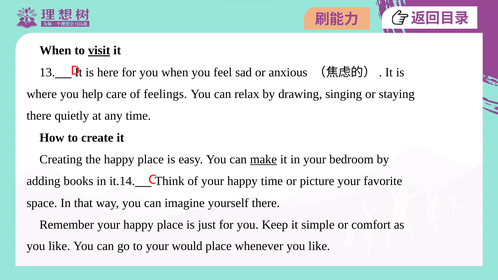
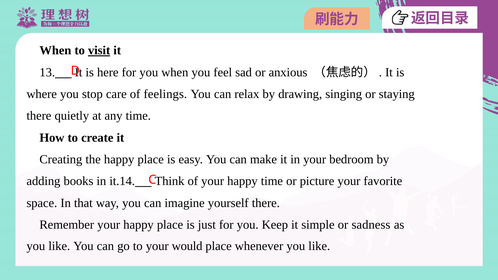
help: help -> stop
make underline: present -> none
comfort: comfort -> sadness
